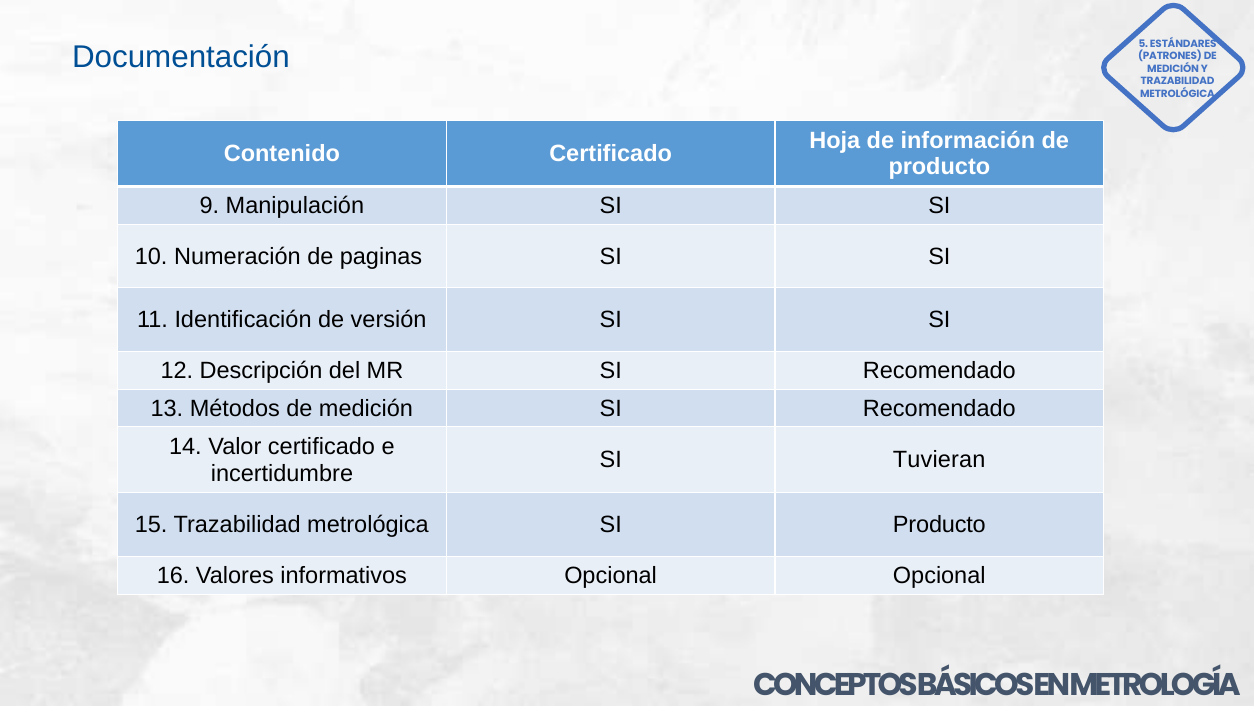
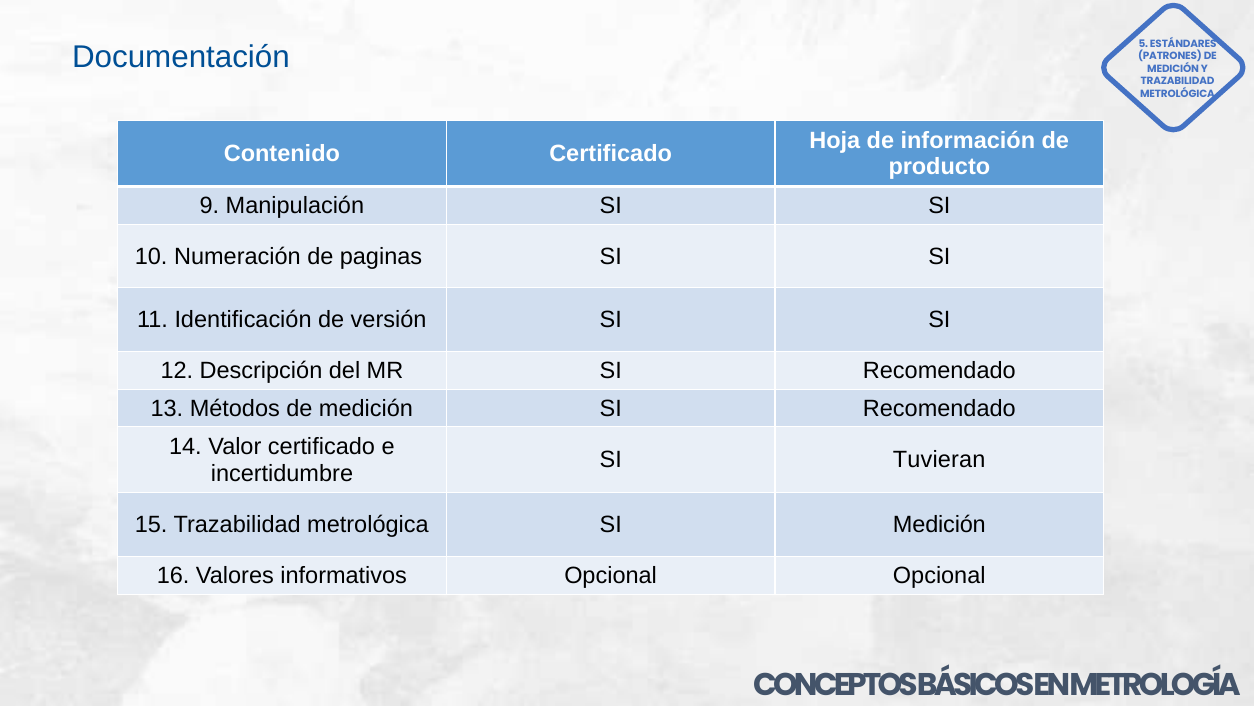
SI Producto: Producto -> Medición
